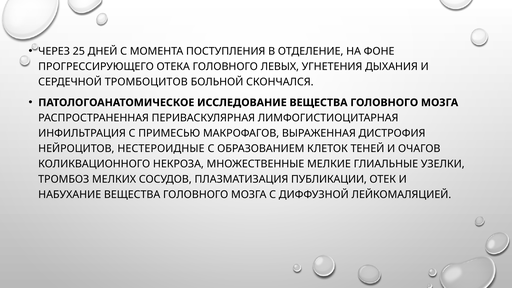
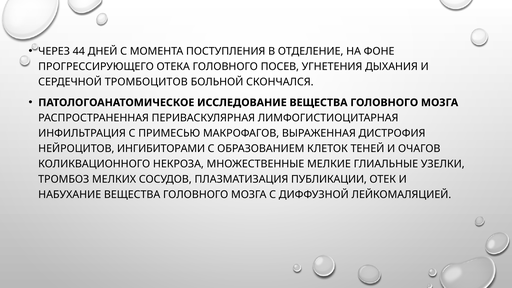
25: 25 -> 44
ЛЕВЫХ: ЛЕВЫХ -> ПОСЕВ
НЕСТЕРОИДНЫЕ: НЕСТЕРОИДНЫЕ -> ИНГИБИТОРАМИ
